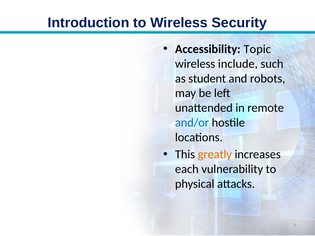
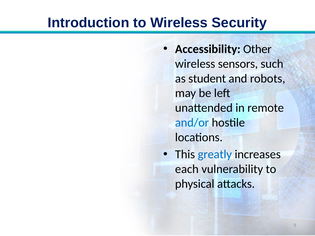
Topic: Topic -> Other
include: include -> sensors
greatly colour: orange -> blue
